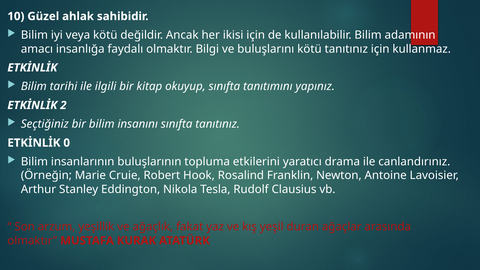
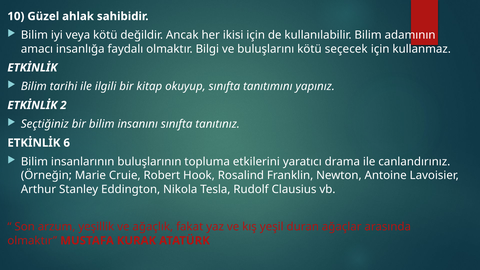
kötü tanıtınız: tanıtınız -> seçecek
0: 0 -> 6
